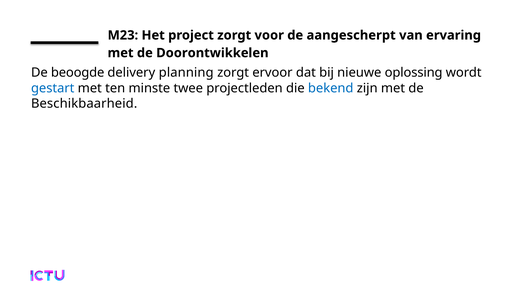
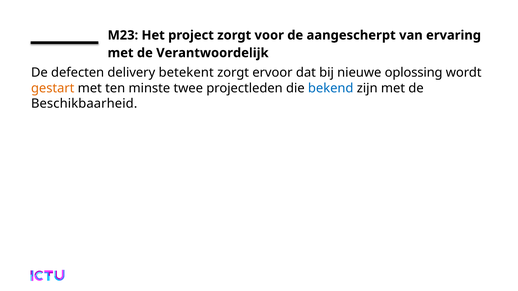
Doorontwikkelen: Doorontwikkelen -> Verantwoordelijk
beoogde: beoogde -> defecten
planning: planning -> betekent
gestart colour: blue -> orange
